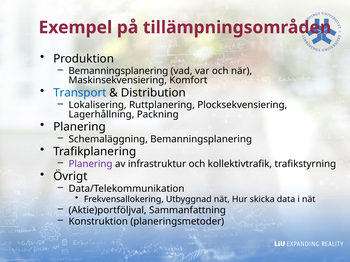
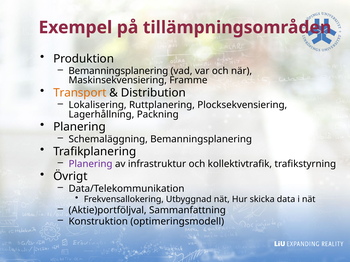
Komfort: Komfort -> Framme
Transport colour: blue -> orange
planeringsmetoder: planeringsmetoder -> optimeringsmodell
